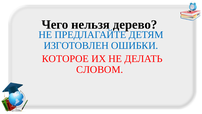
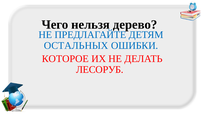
ИЗГОТОВЛЕН: ИЗГОТОВЛЕН -> ОСТАЛЬНЫХ
СЛОВОМ: СЛОВОМ -> ЛЕСОРУБ
